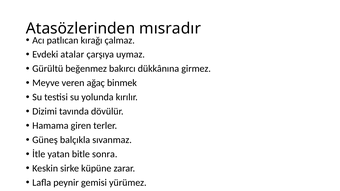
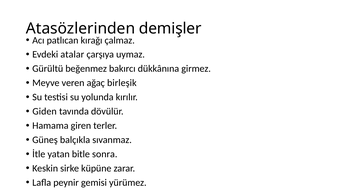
mısradır: mısradır -> demişler
binmek: binmek -> birleşik
Dizimi: Dizimi -> Giden
